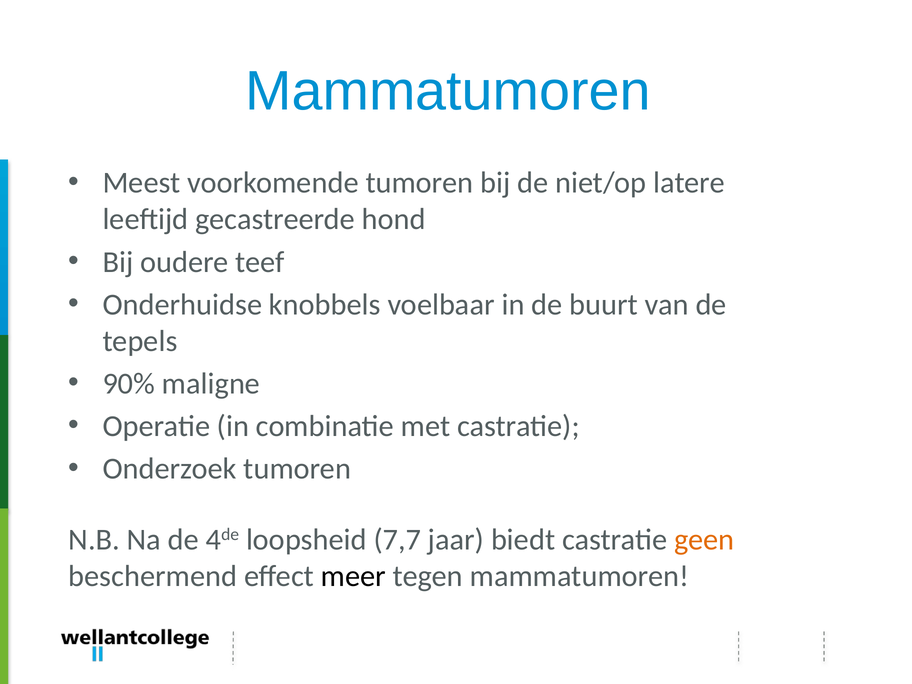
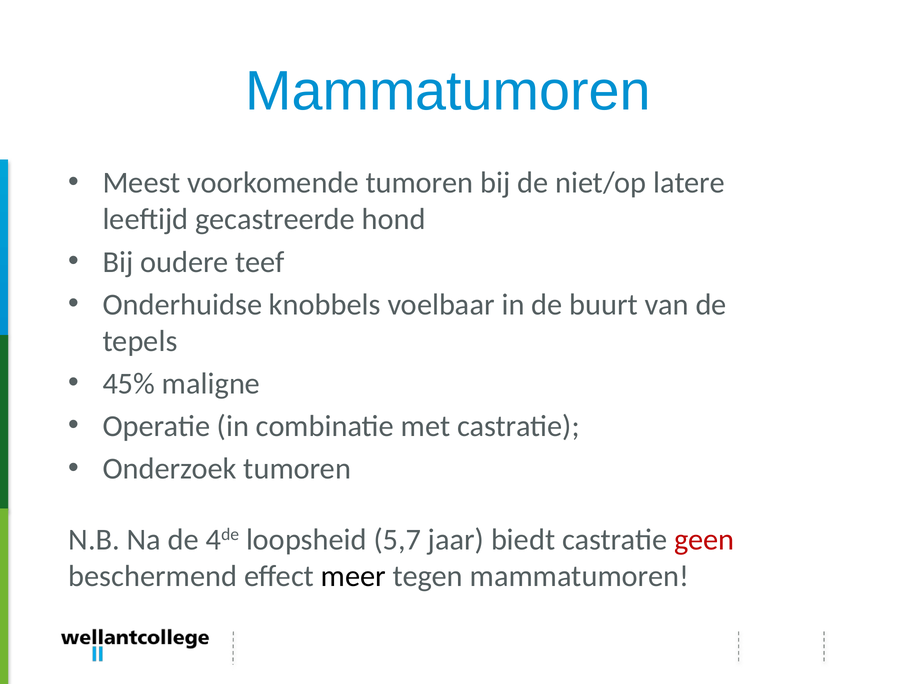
90%: 90% -> 45%
7,7: 7,7 -> 5,7
geen colour: orange -> red
